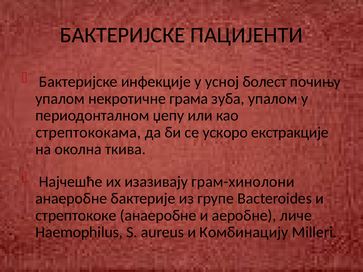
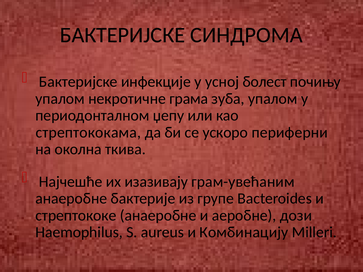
ПАЦИЈЕНТИ: ПАЦИЈЕНТИ -> СИНДРОМА
екстракције: екстракције -> периферни
грам-хинолони: грам-хинолони -> грам-увећаним
личе: личе -> дози
